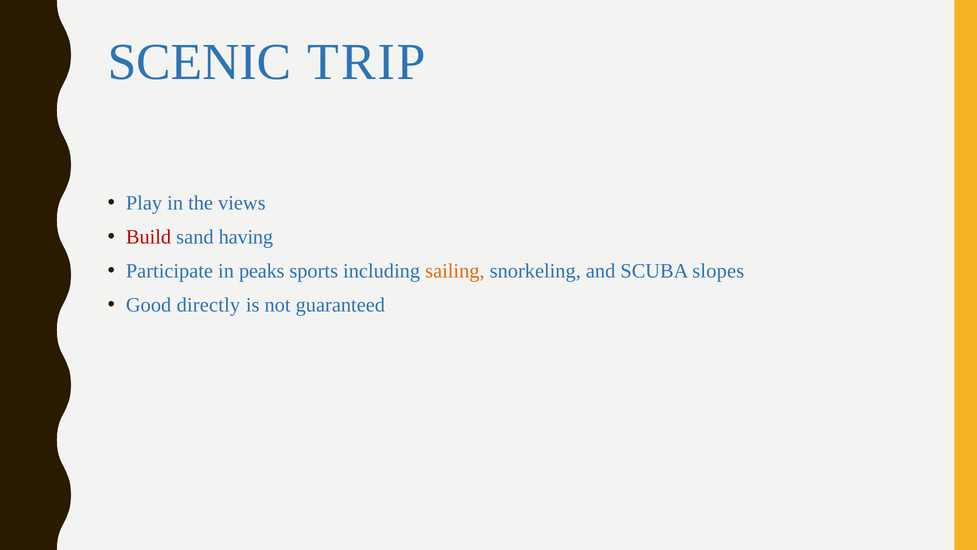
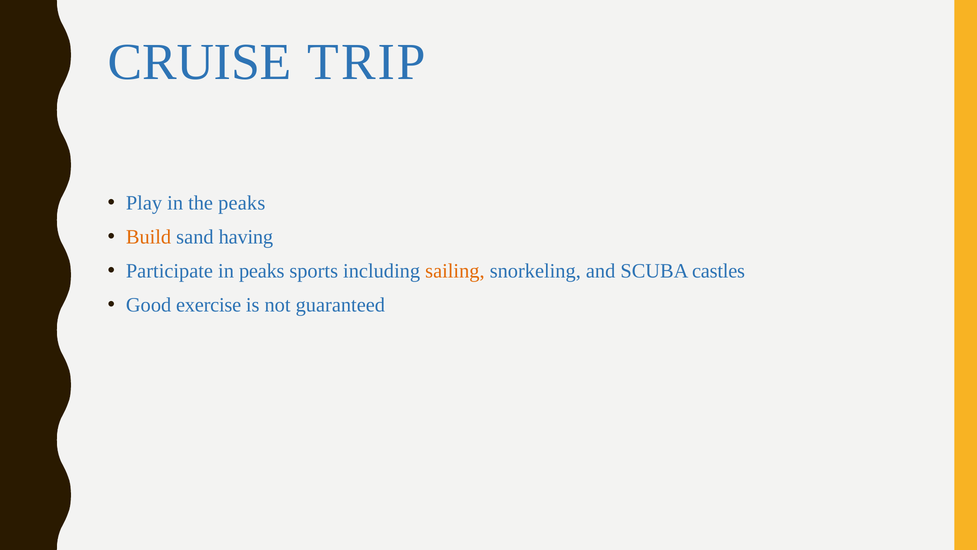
SCENIC: SCENIC -> CRUISE
the views: views -> peaks
Build colour: red -> orange
slopes: slopes -> castles
directly: directly -> exercise
